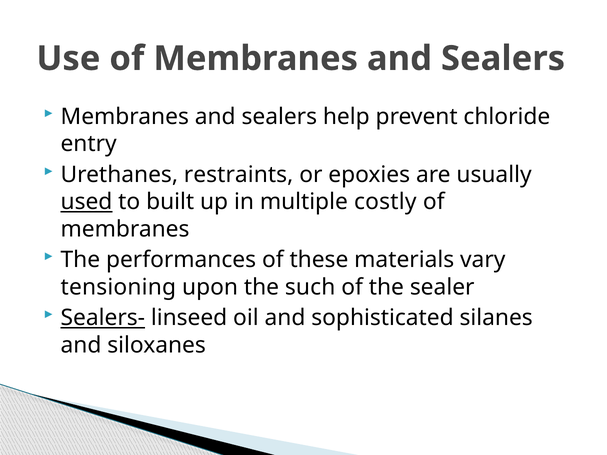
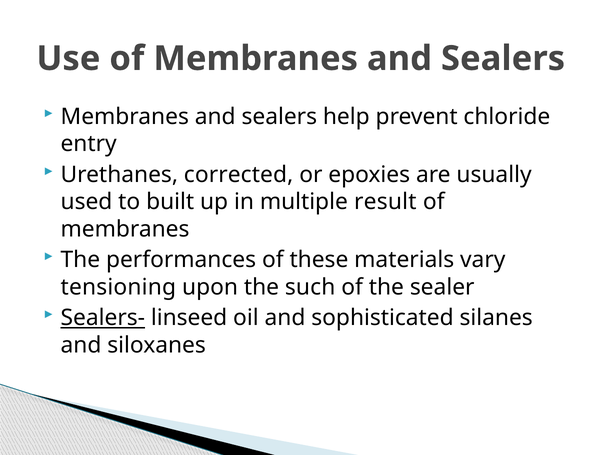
restraints: restraints -> corrected
used underline: present -> none
costly: costly -> result
